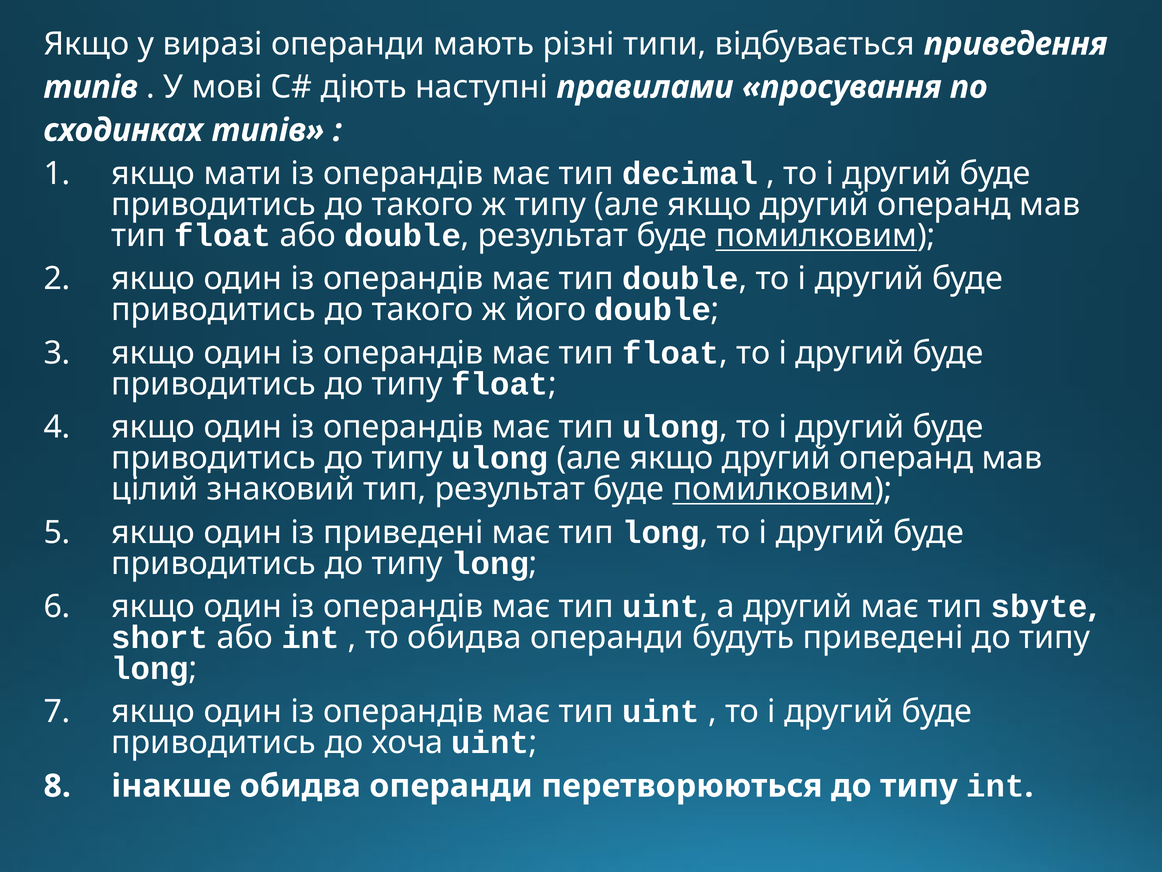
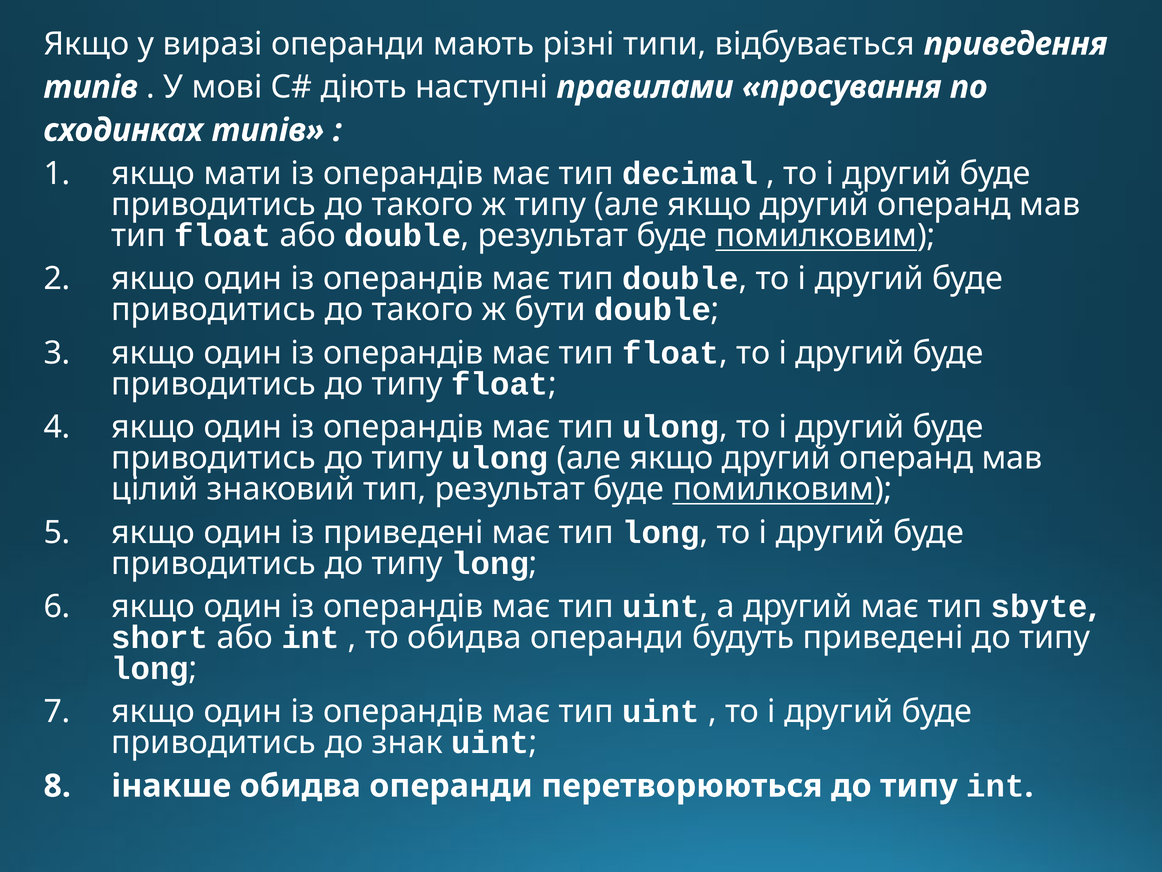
його: його -> бути
хоча: хоча -> знак
